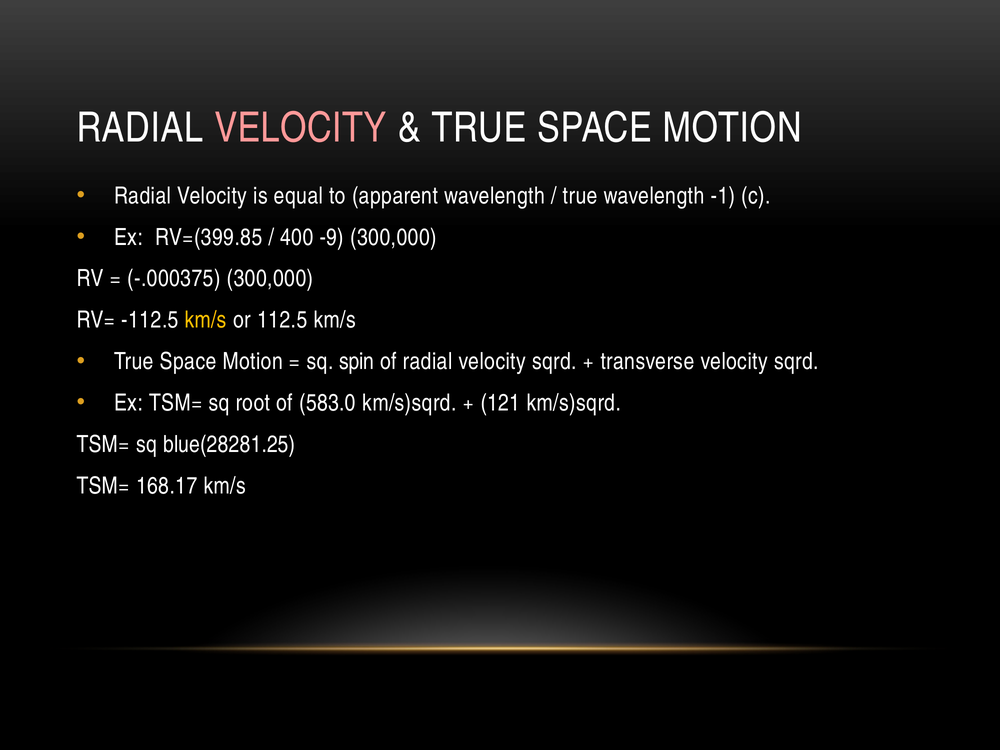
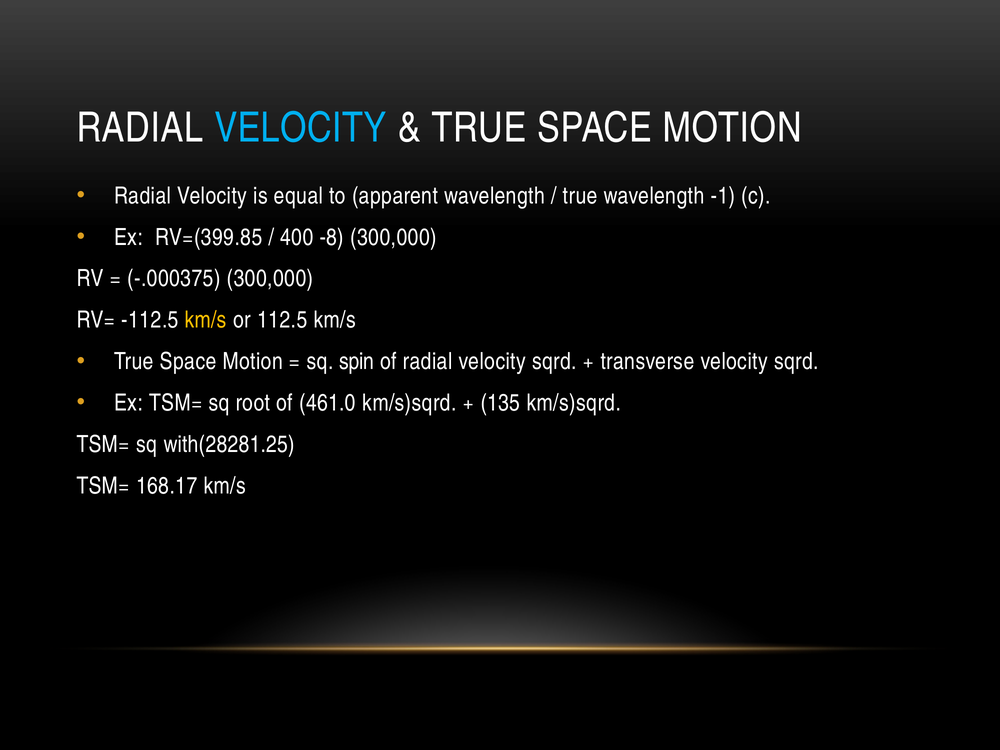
VELOCITY at (301, 128) colour: pink -> light blue
-9: -9 -> -8
583.0: 583.0 -> 461.0
121: 121 -> 135
blue(28281.25: blue(28281.25 -> with(28281.25
